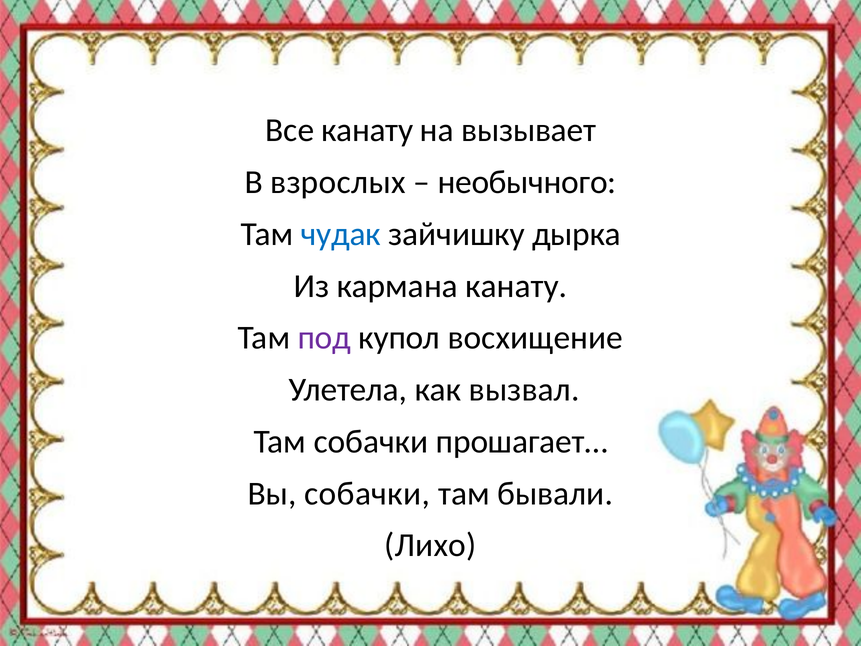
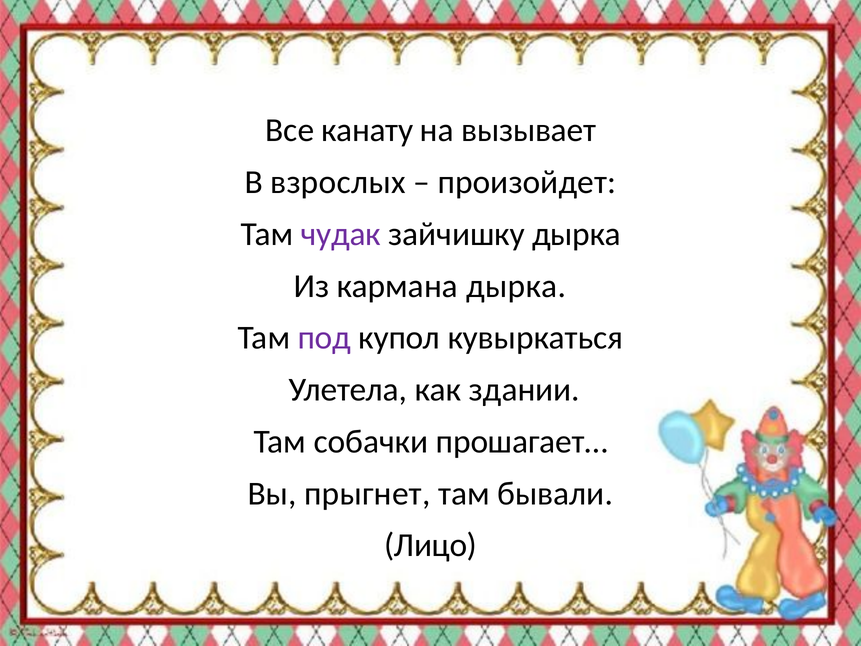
необычного: необычного -> произойдет
чудак colour: blue -> purple
кармана канату: канату -> дырка
восхищение: восхищение -> кувыркаться
вызвал: вызвал -> здании
Вы собачки: собачки -> прыгнет
Лихо: Лихо -> Лицо
